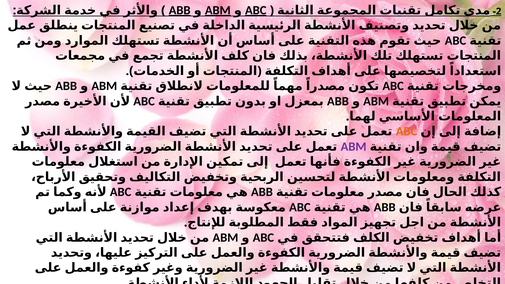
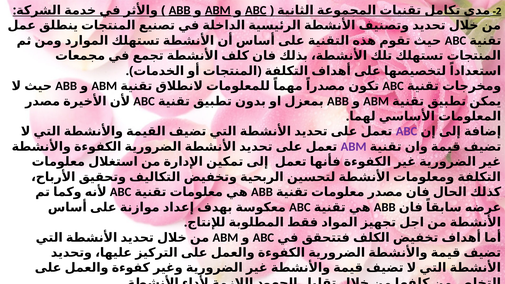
ABC at (407, 132) colour: orange -> purple
